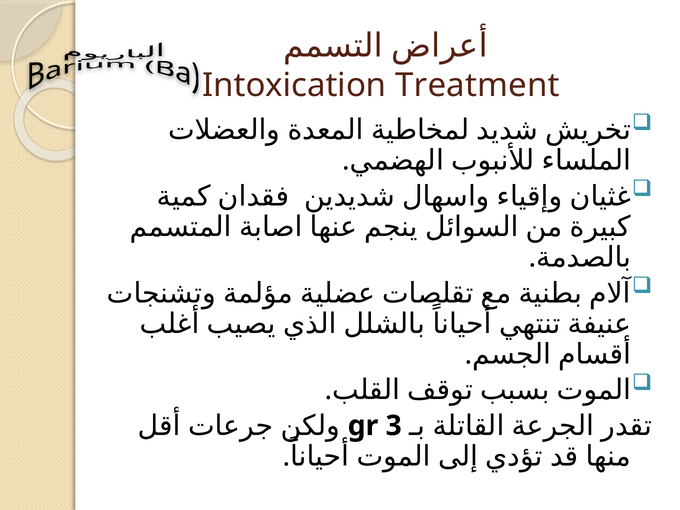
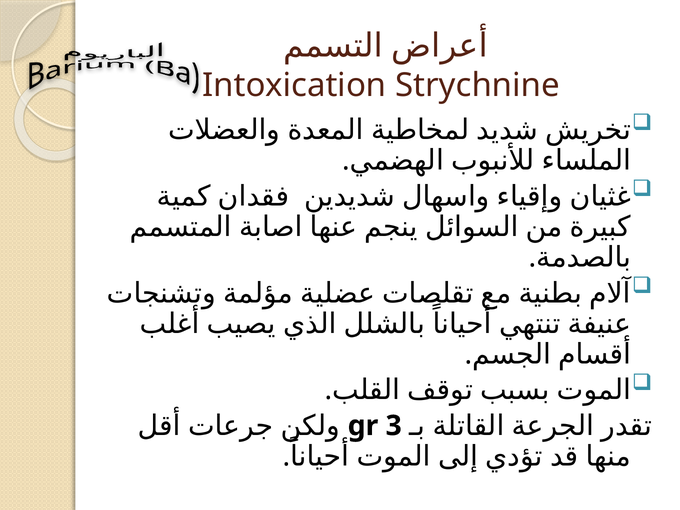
Treatment: Treatment -> Strychnine
